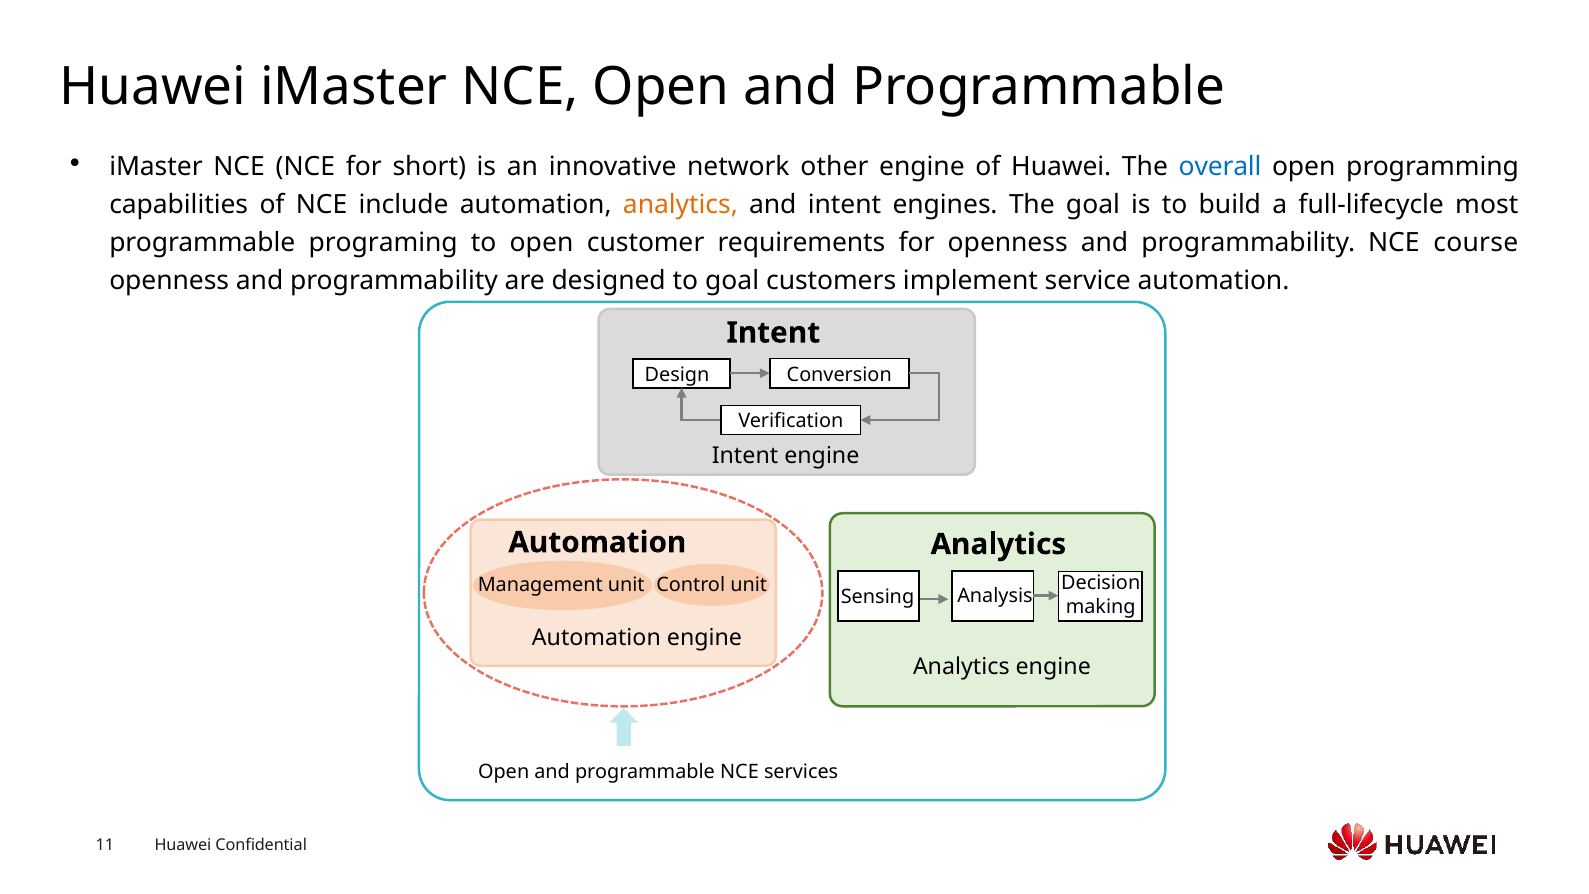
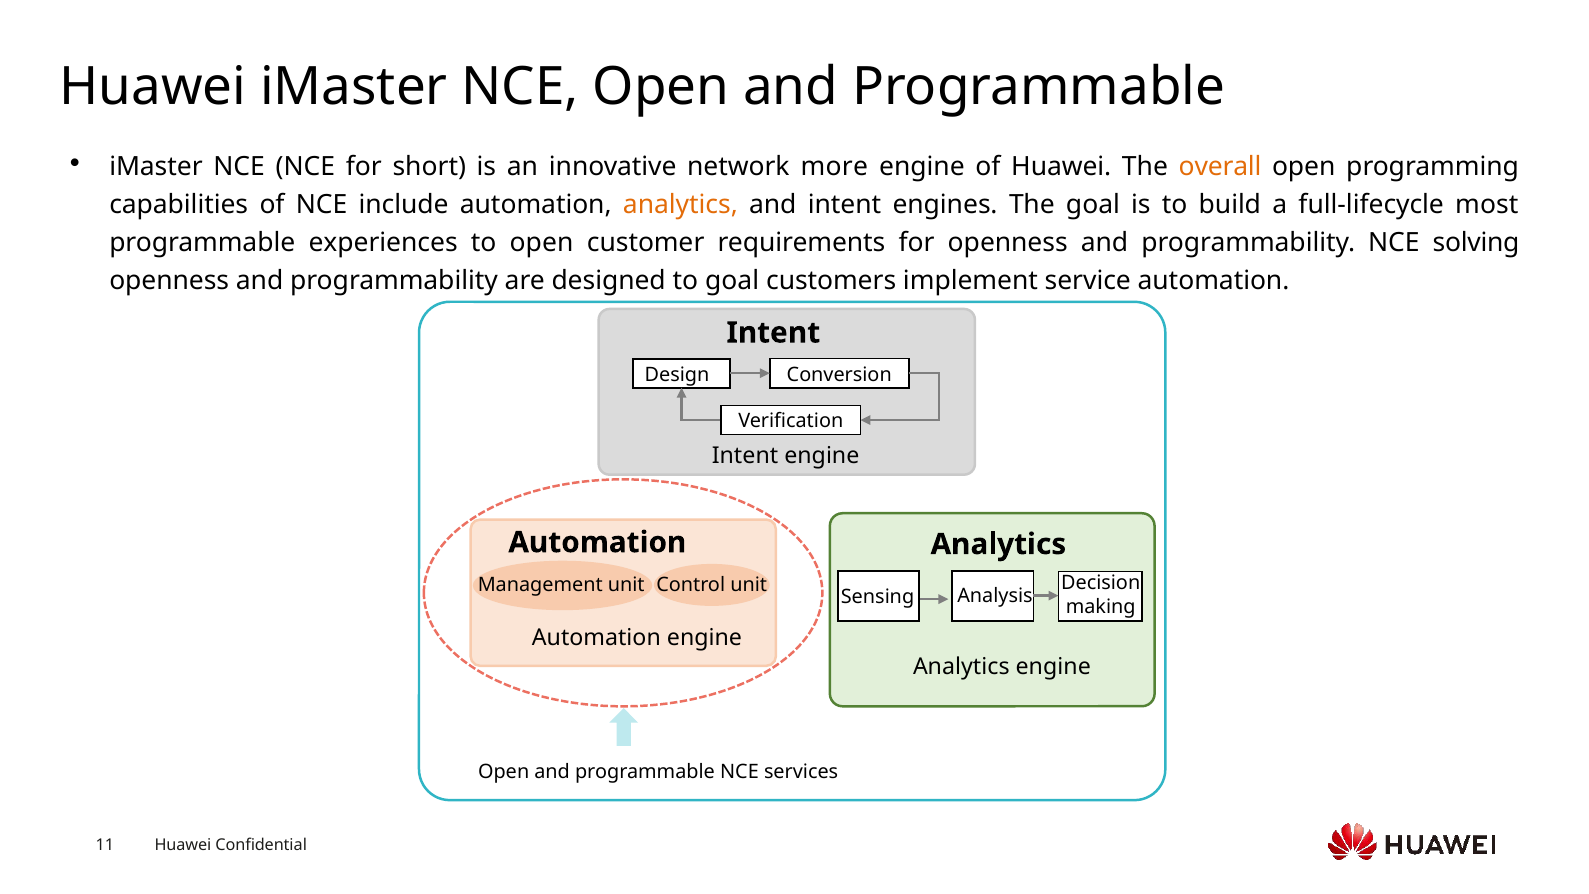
other: other -> more
overall colour: blue -> orange
programing: programing -> experiences
course: course -> solving
